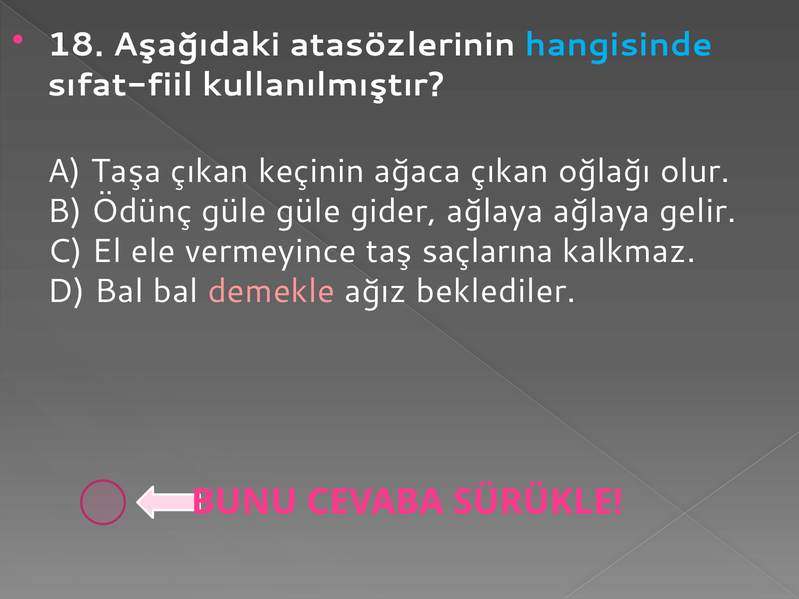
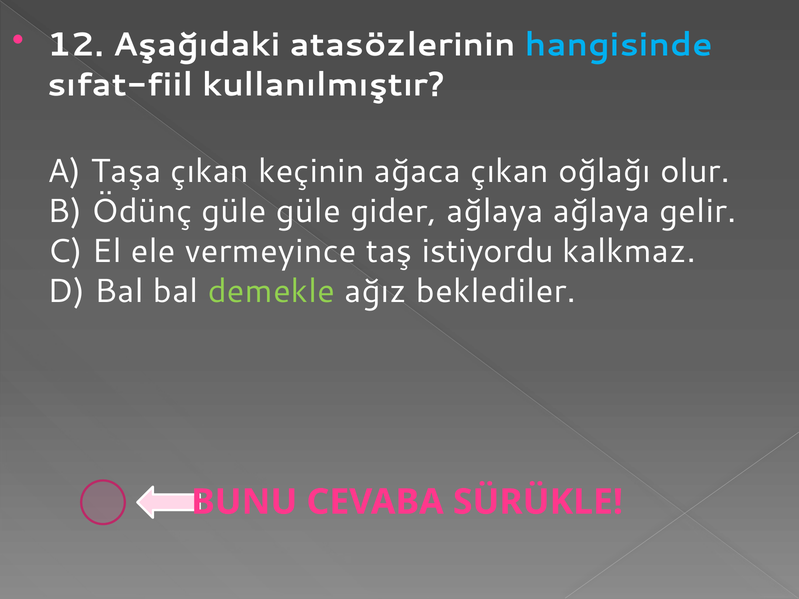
18: 18 -> 12
saçlarına: saçlarına -> istiyordu
demekle colour: pink -> light green
